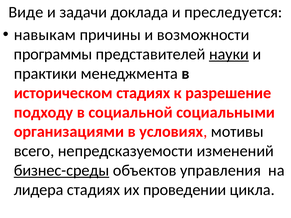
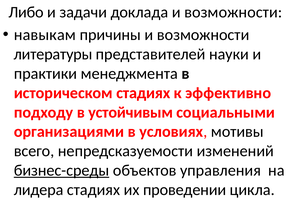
Виде: Виде -> Либо
доклада и преследуется: преследуется -> возможности
программы: программы -> литературы
науки underline: present -> none
разрешение: разрешение -> эффективно
социальной: социальной -> устойчивым
